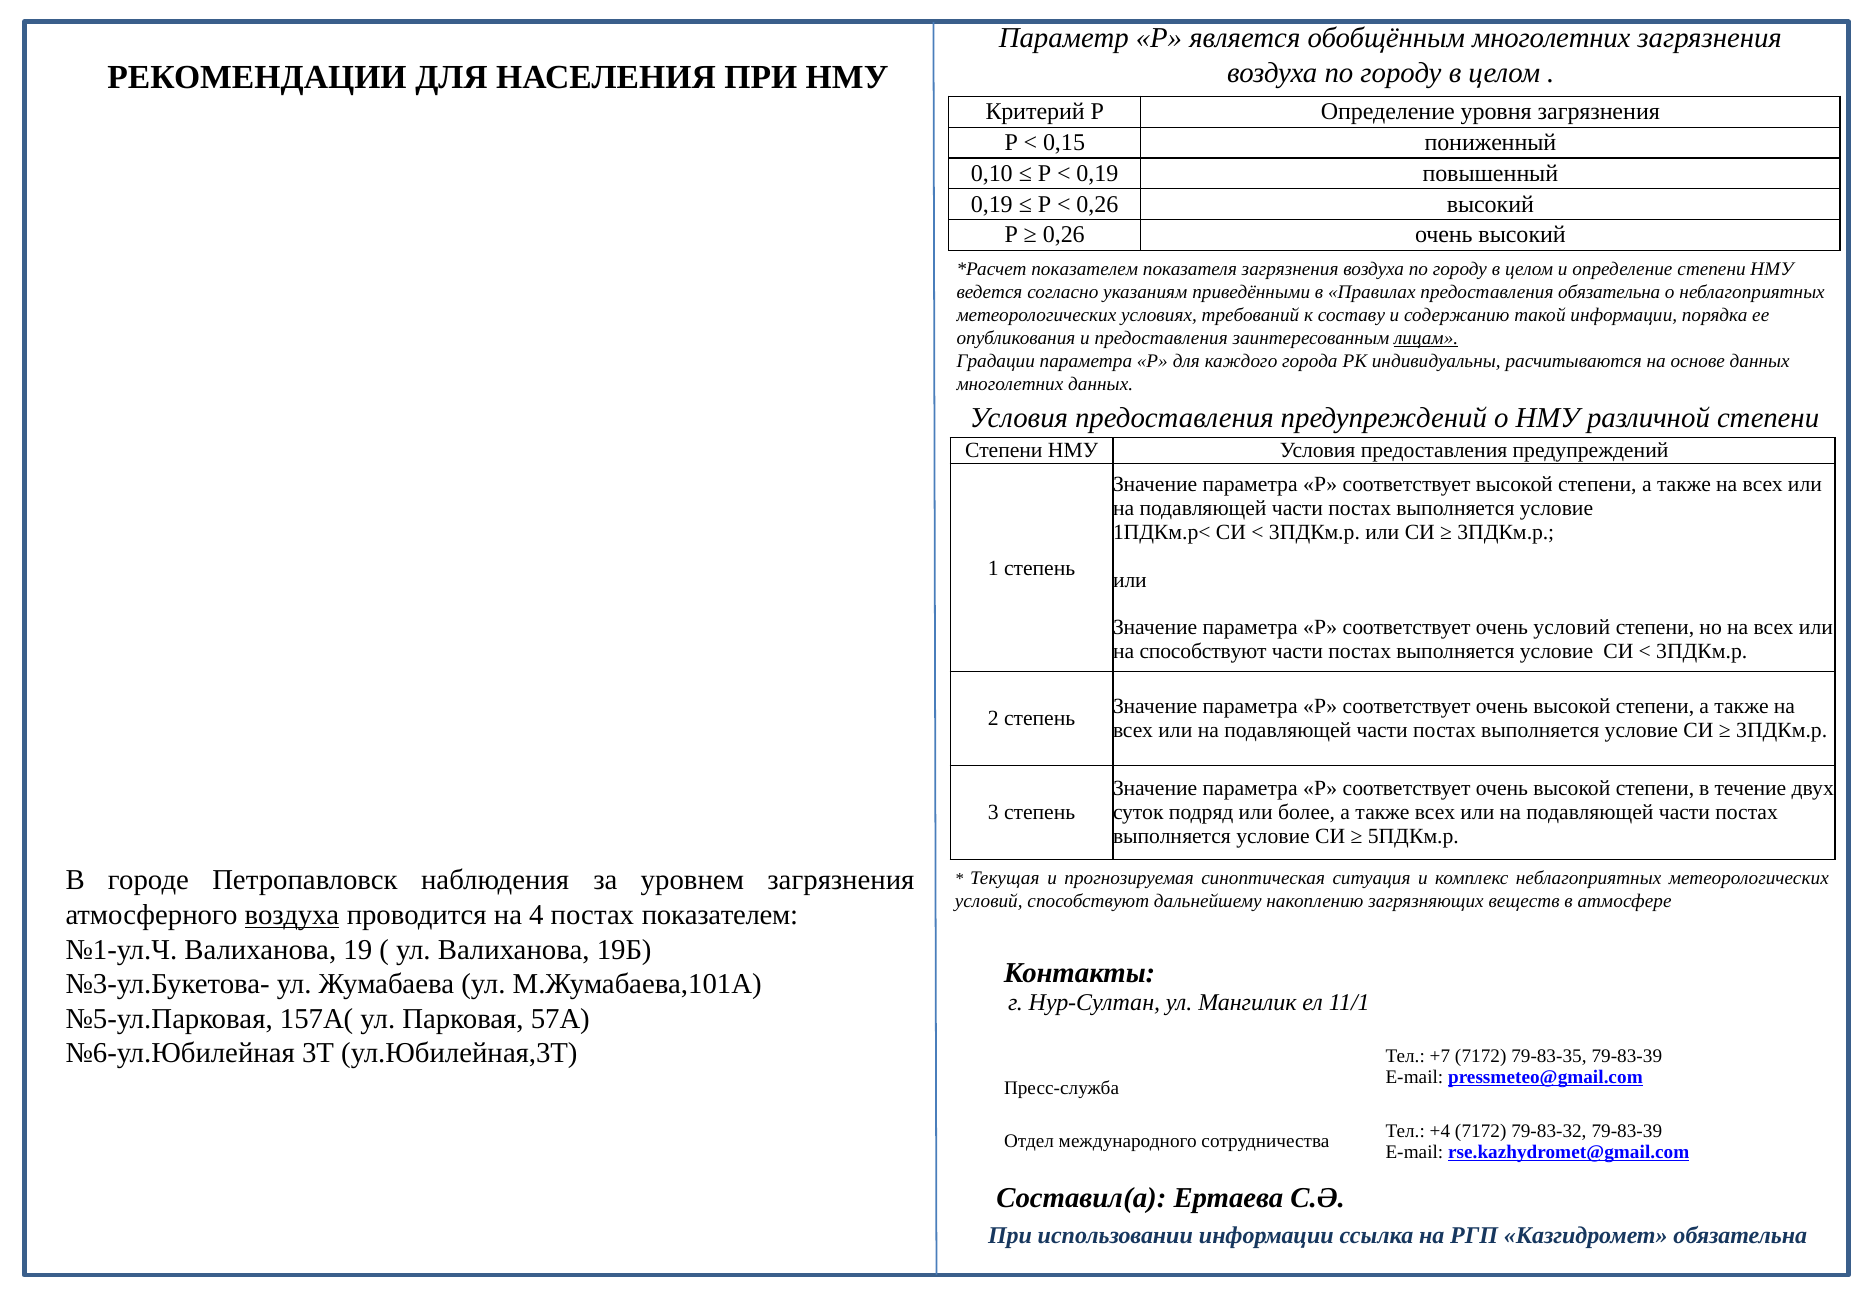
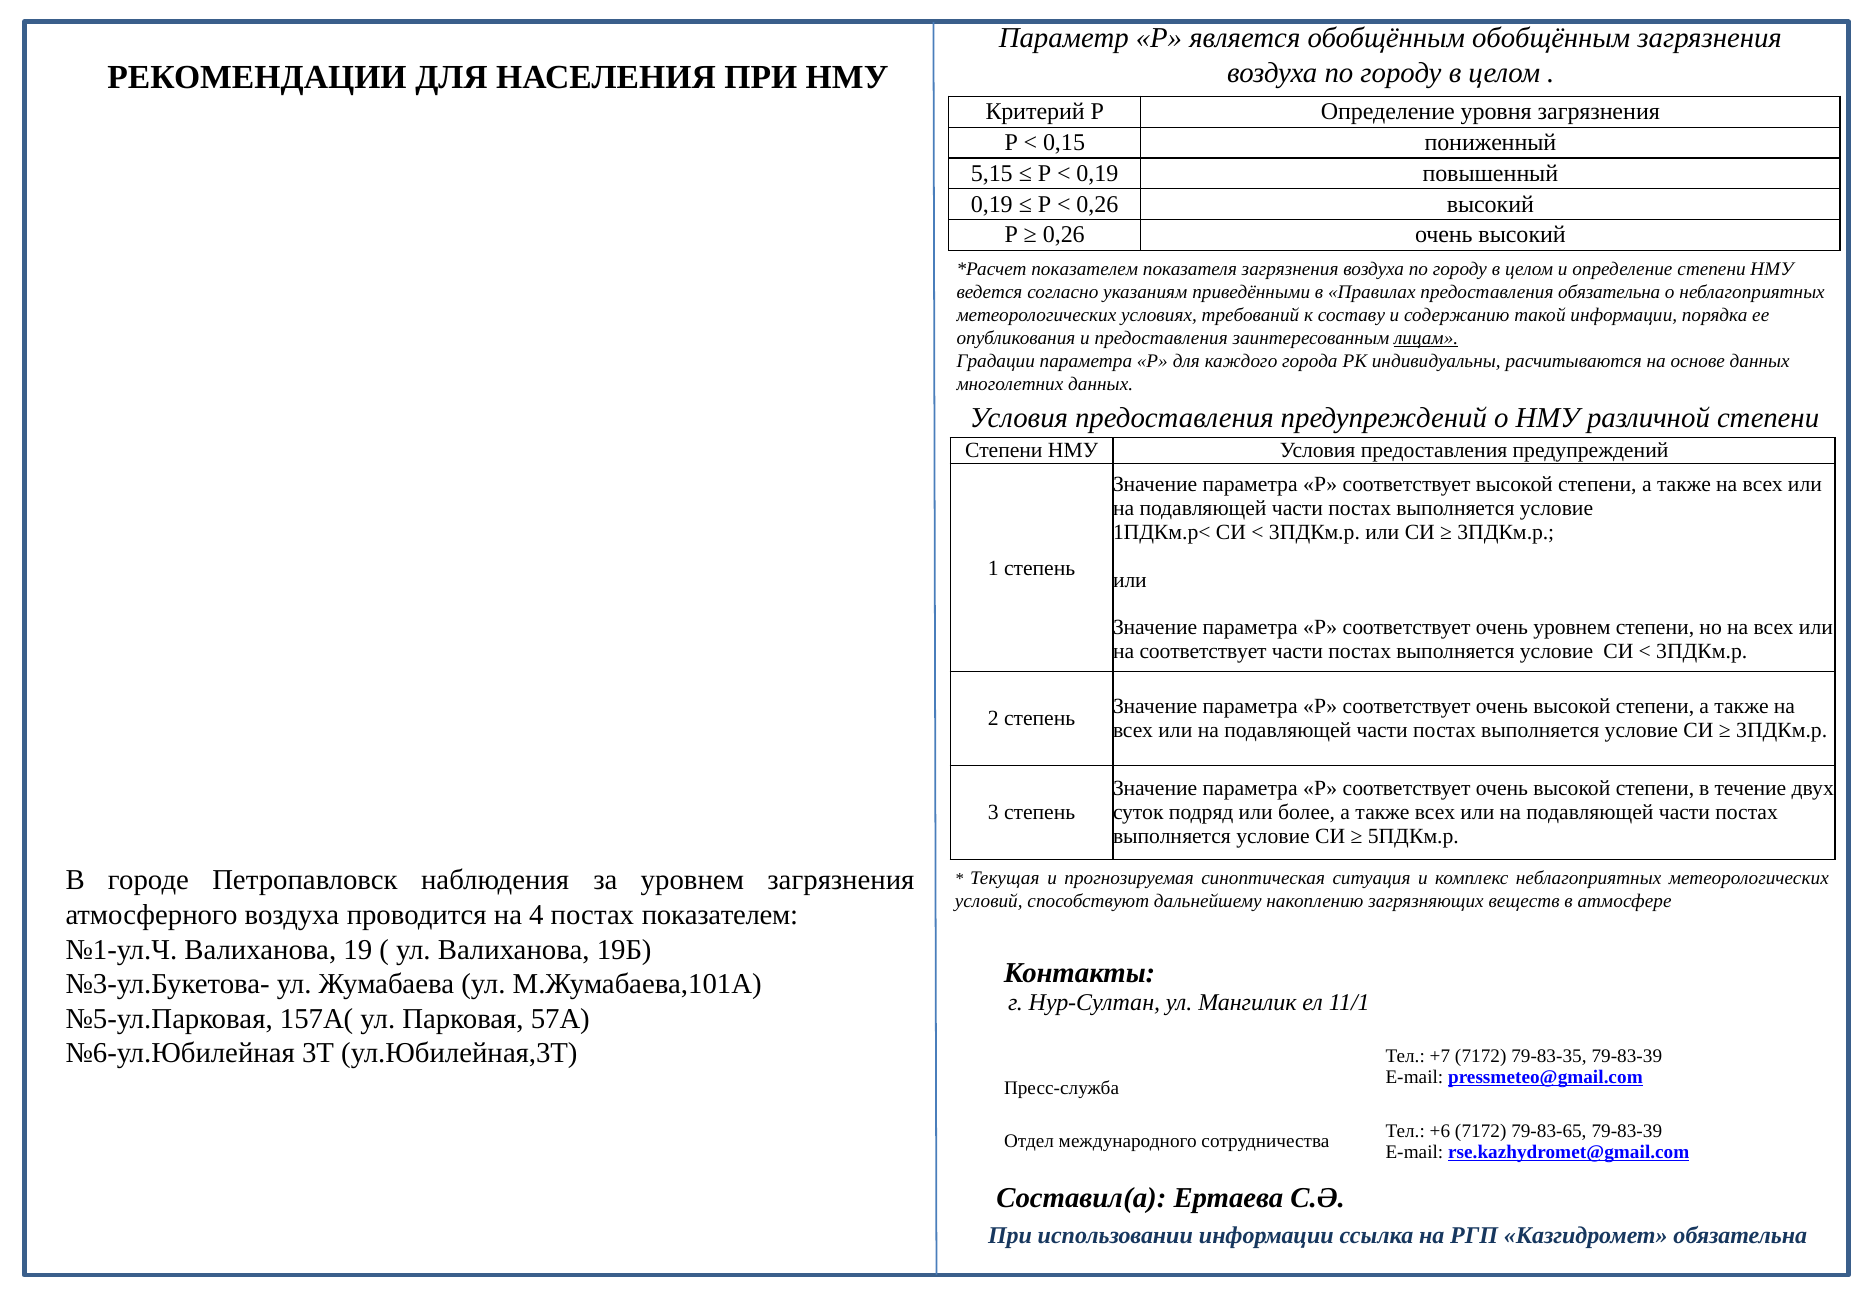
обобщённым многолетних: многолетних -> обобщённым
0,10: 0,10 -> 5,15
очень условий: условий -> уровнем
на способствуют: способствуют -> соответствует
воздуха at (292, 915) underline: present -> none
+4: +4 -> +6
79-83-32: 79-83-32 -> 79-83-65
